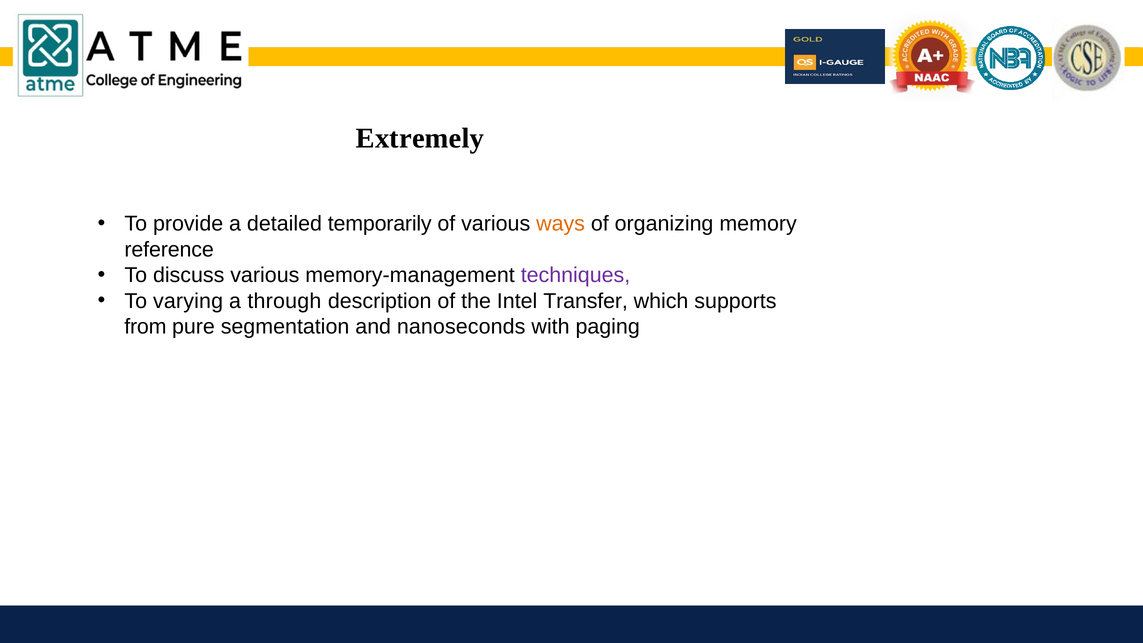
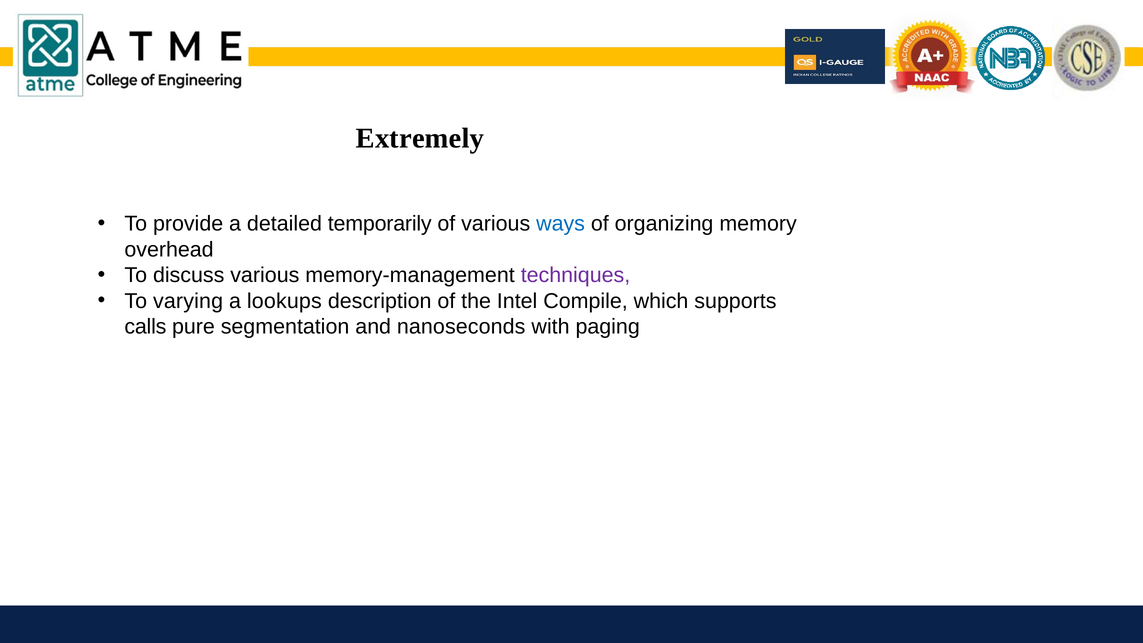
ways colour: orange -> blue
reference: reference -> overhead
through: through -> lookups
Transfer: Transfer -> Compile
from: from -> calls
